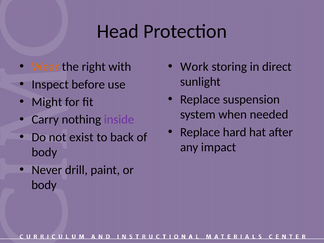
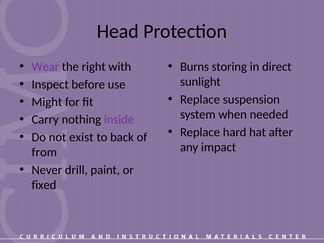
Wear colour: orange -> purple
Work: Work -> Burns
body at (44, 152): body -> from
body at (44, 185): body -> fixed
